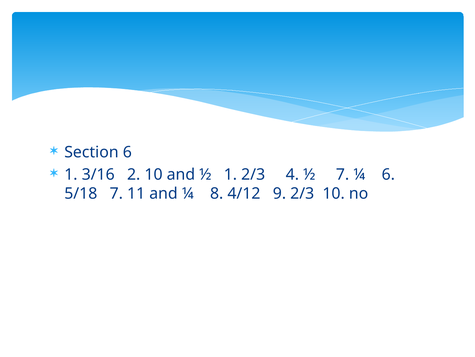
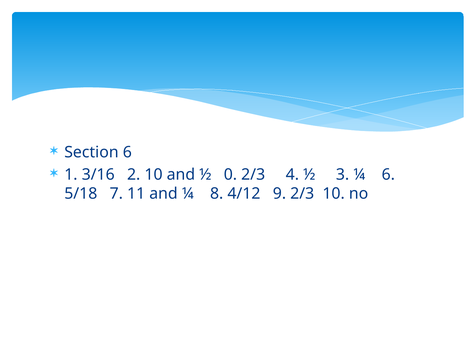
½ 1: 1 -> 0
½ 7: 7 -> 3
